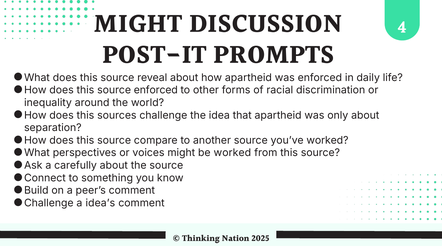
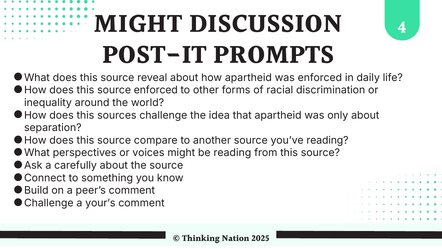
you’ve worked: worked -> reading
be worked: worked -> reading
idea’s: idea’s -> your’s
